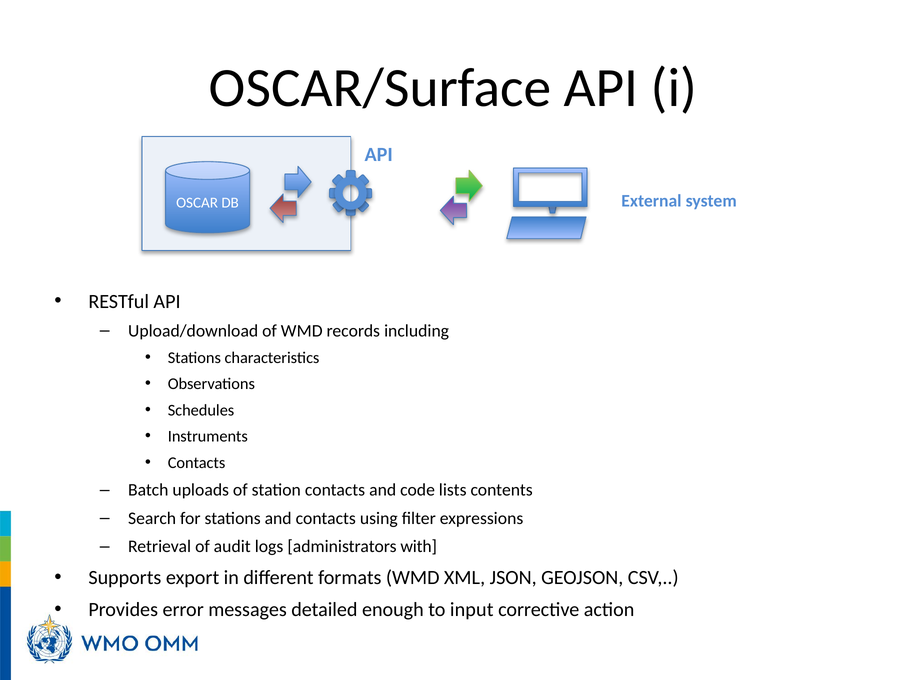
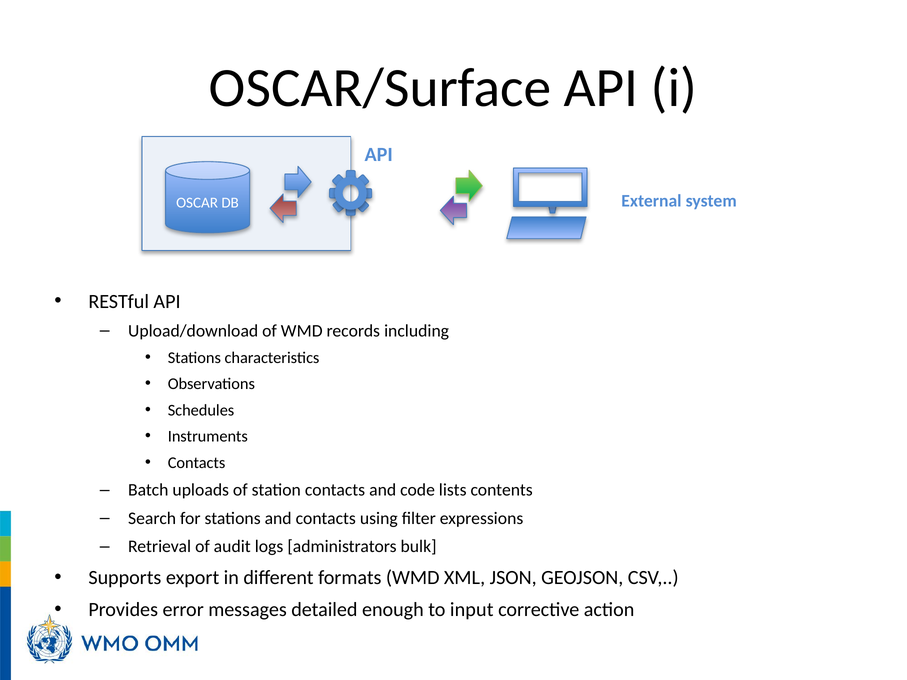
with: with -> bulk
